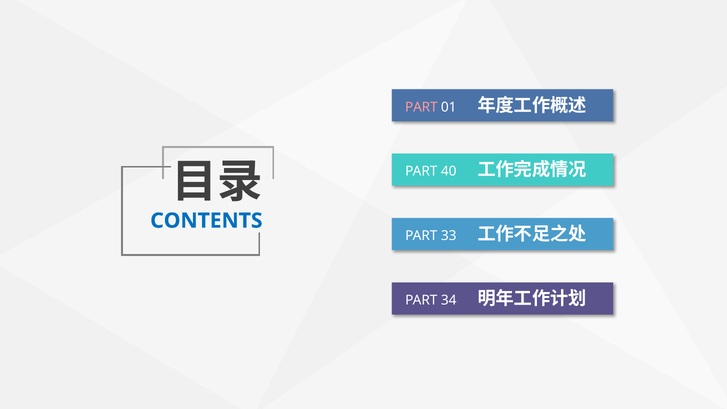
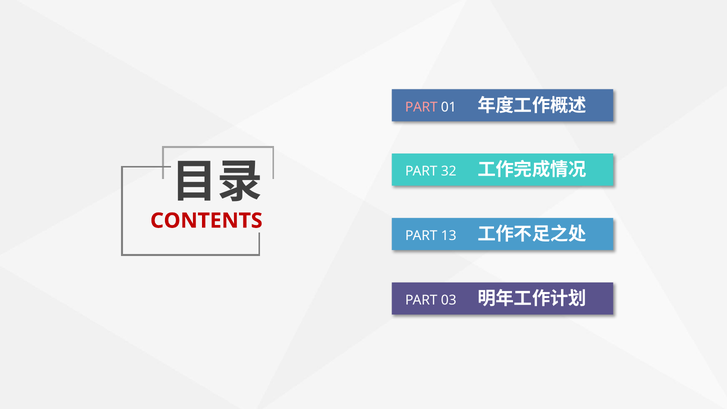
40: 40 -> 32
CONTENTS colour: blue -> red
33: 33 -> 13
34: 34 -> 03
